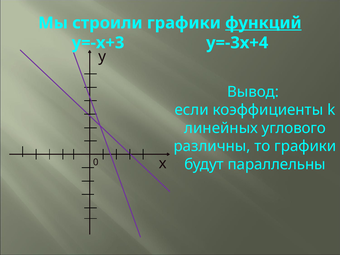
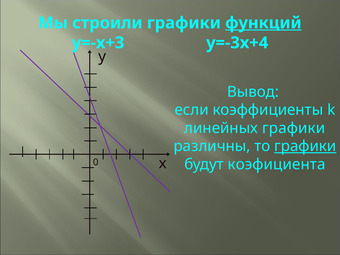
линейных углового: углового -> графики
графики at (305, 146) underline: none -> present
параллельны: параллельны -> коэфициента
